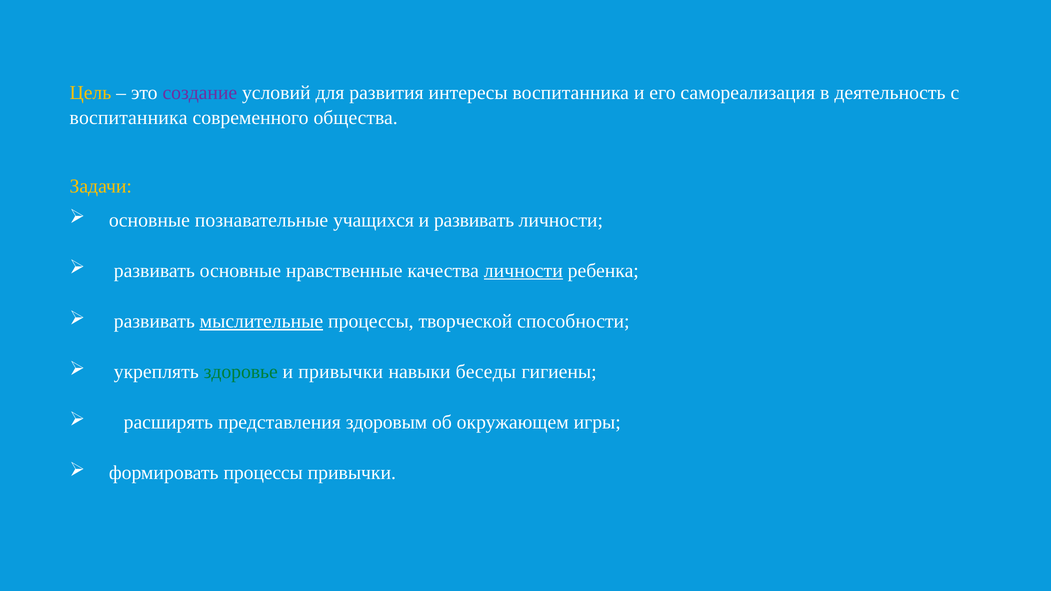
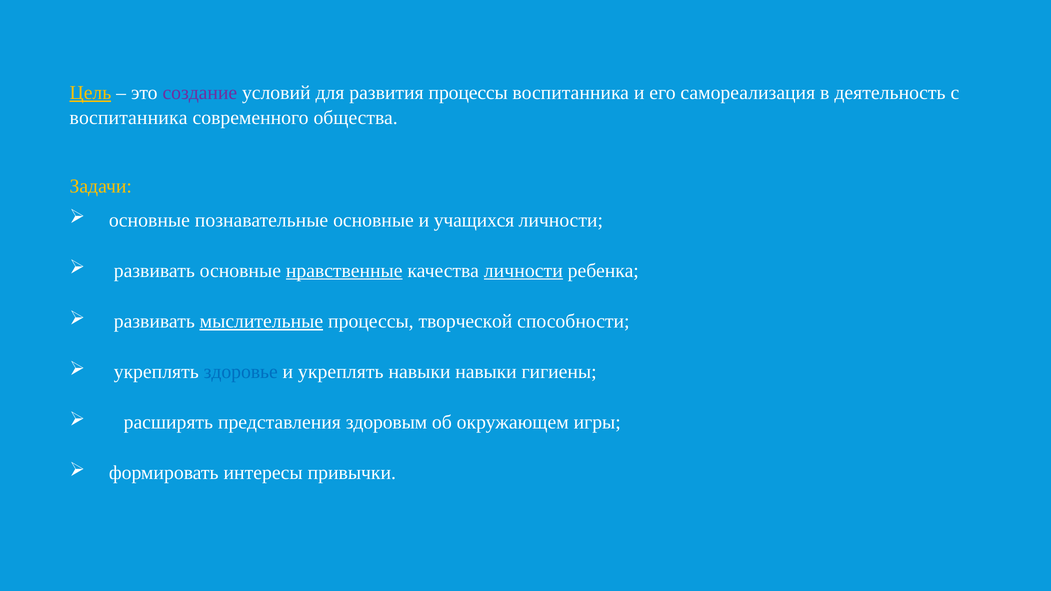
Цель underline: none -> present
развития интересы: интересы -> процессы
познавательные учащихся: учащихся -> основные
и развивать: развивать -> учащихся
нравственные underline: none -> present
здоровье colour: green -> blue
и привычки: привычки -> укреплять
навыки беседы: беседы -> навыки
формировать процессы: процессы -> интересы
